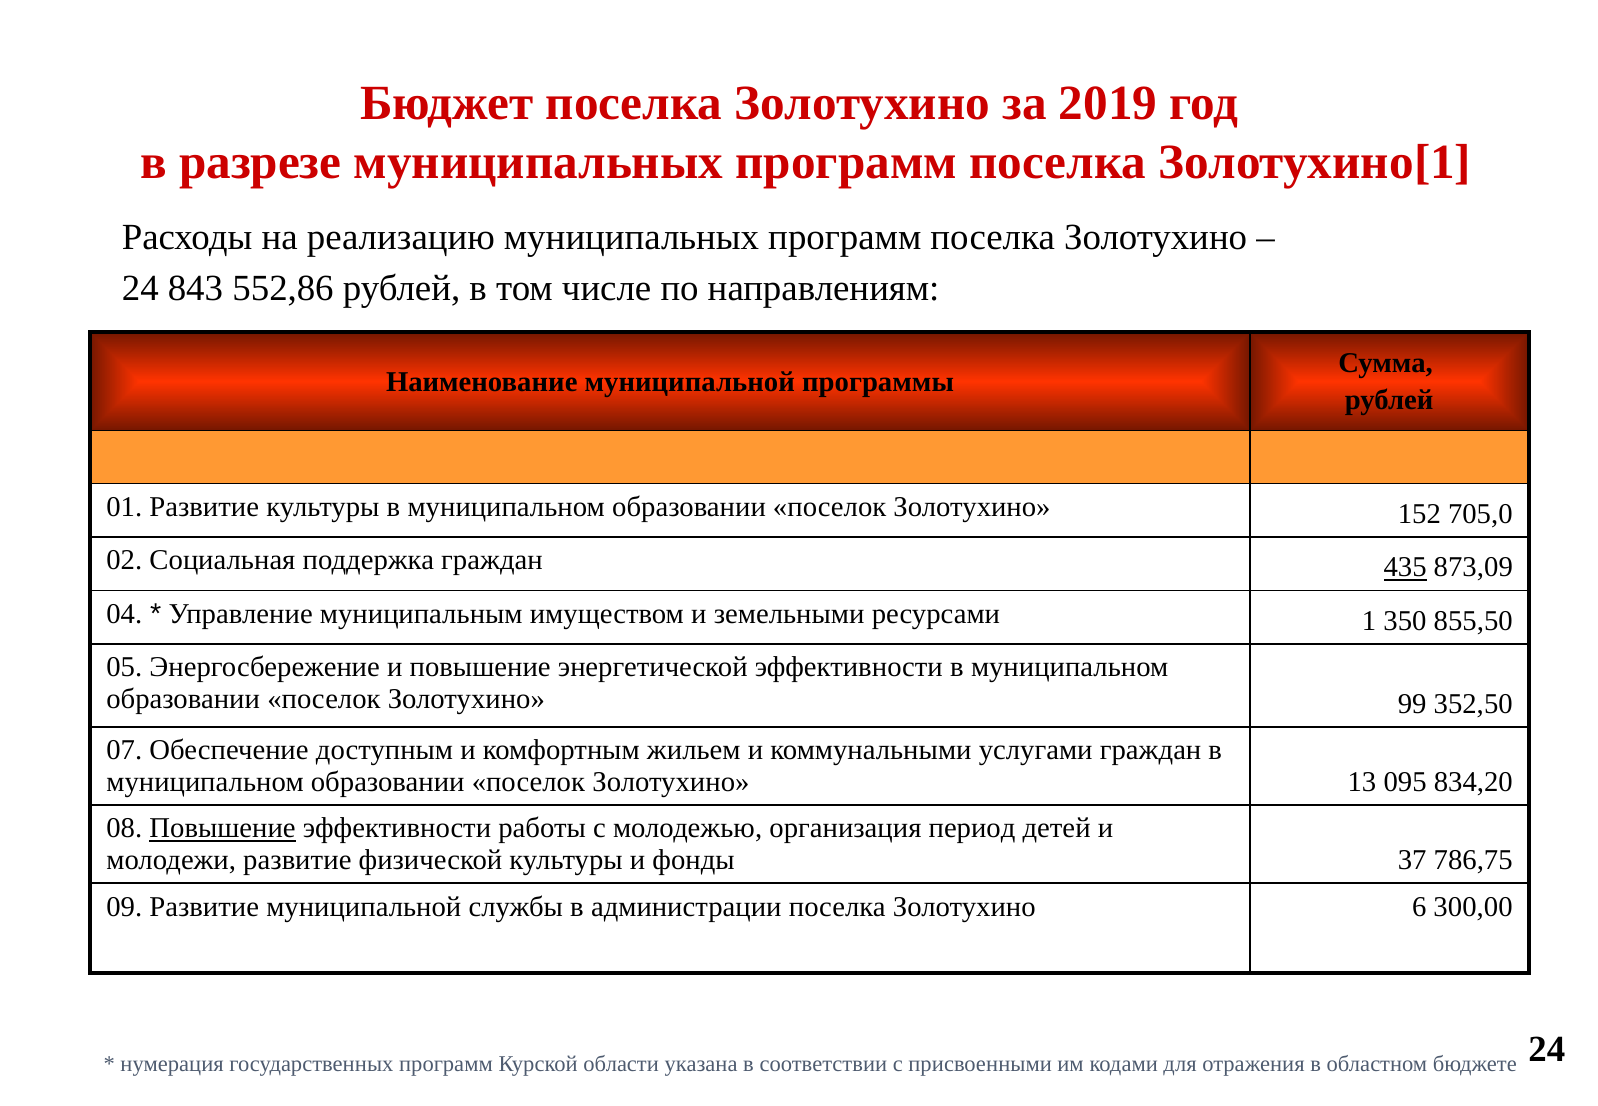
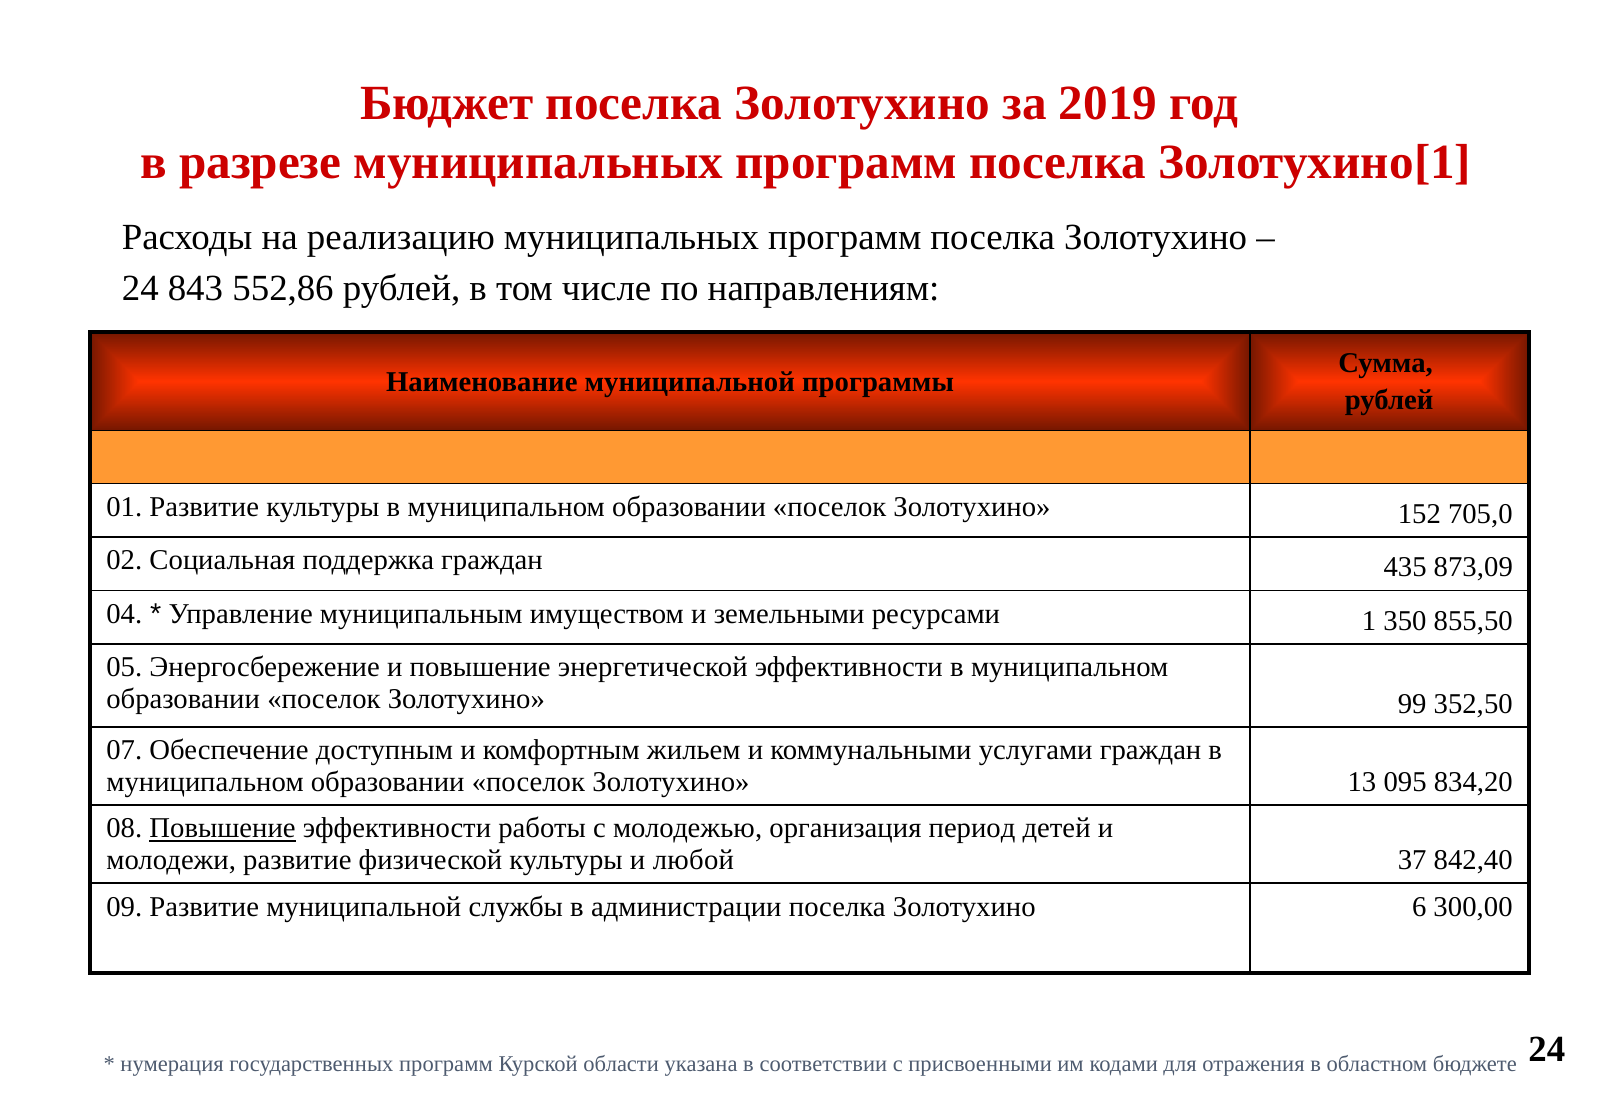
435 underline: present -> none
фонды: фонды -> любой
786,75: 786,75 -> 842,40
